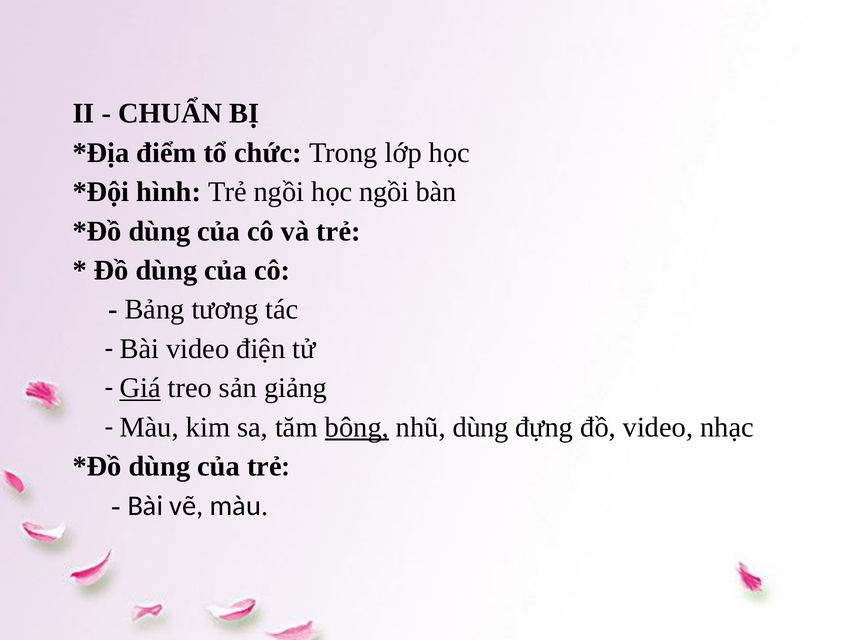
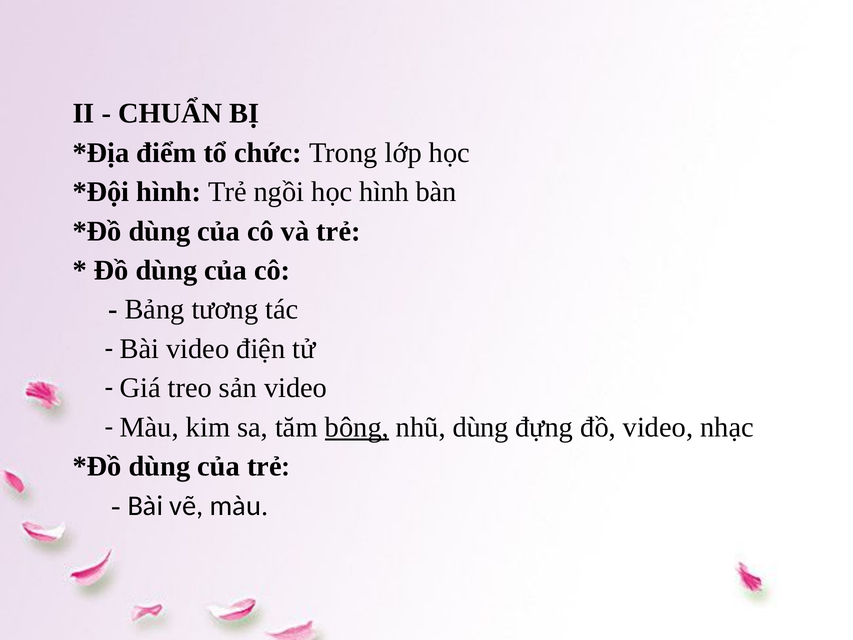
học ngồi: ngồi -> hình
Giá underline: present -> none
sản giảng: giảng -> video
